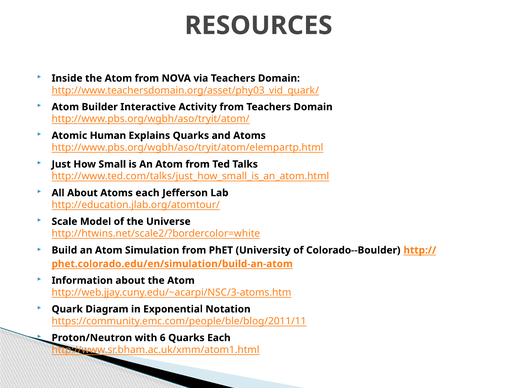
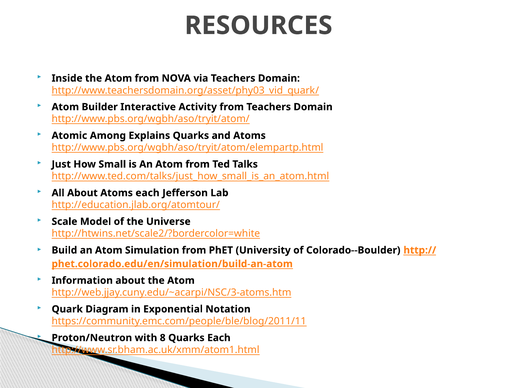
Human: Human -> Among
6: 6 -> 8
